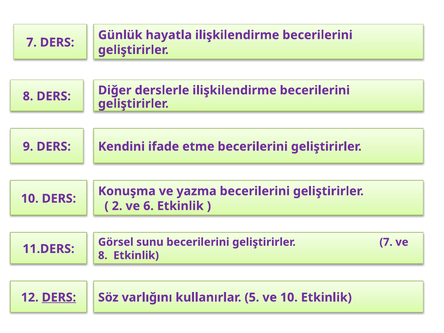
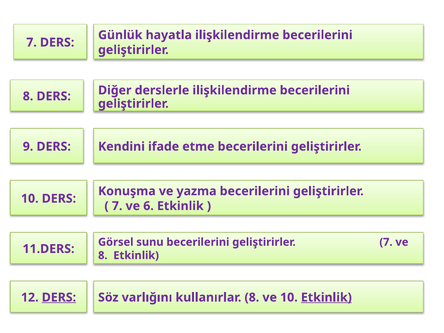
2 at (117, 206): 2 -> 7
kullanırlar 5: 5 -> 8
Etkinlik at (326, 297) underline: none -> present
